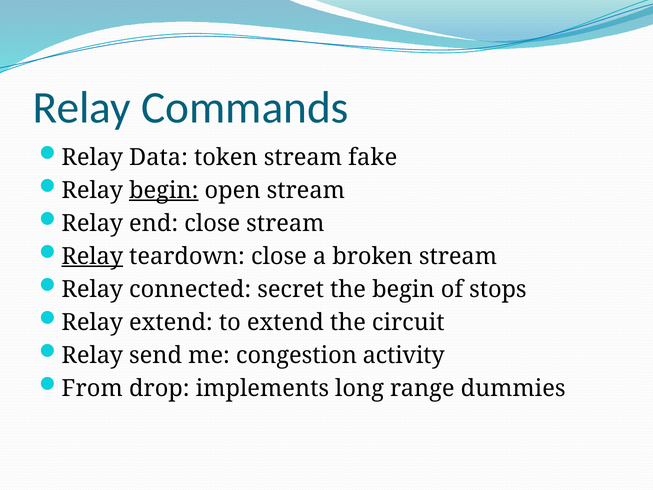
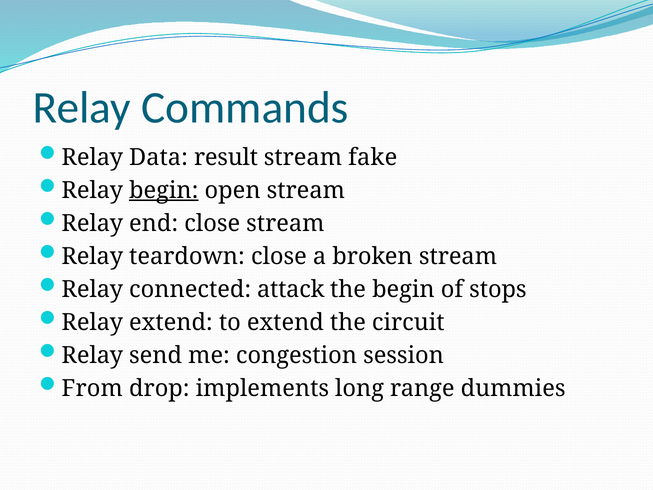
token: token -> result
Relay at (92, 256) underline: present -> none
secret: secret -> attack
activity: activity -> session
